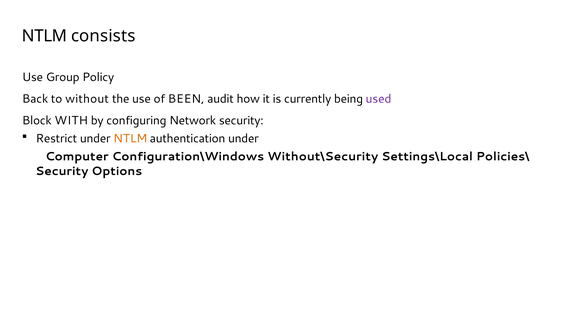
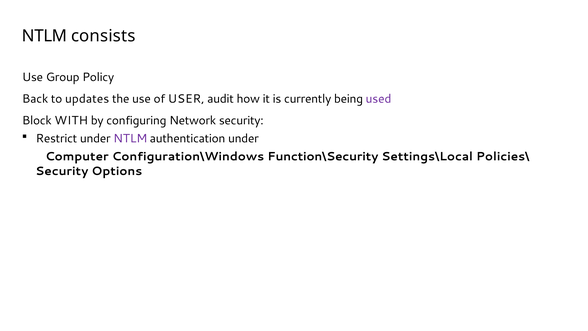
without: without -> updates
BEEN: BEEN -> USER
NTLM at (130, 139) colour: orange -> purple
Without\Security: Without\Security -> Function\Security
